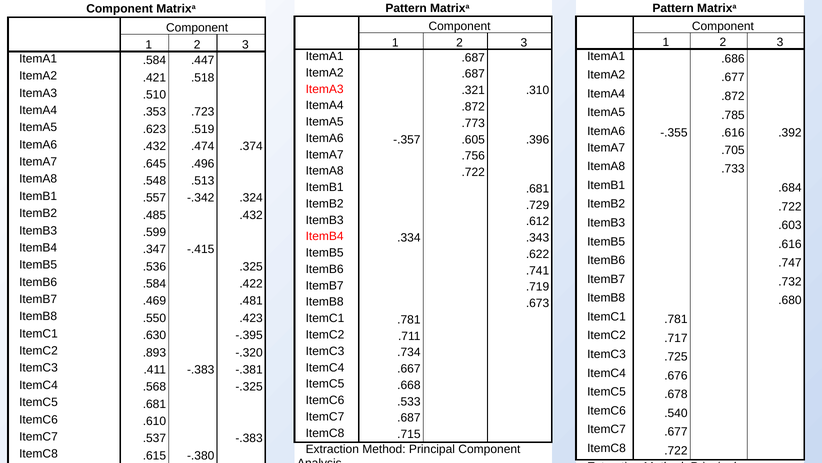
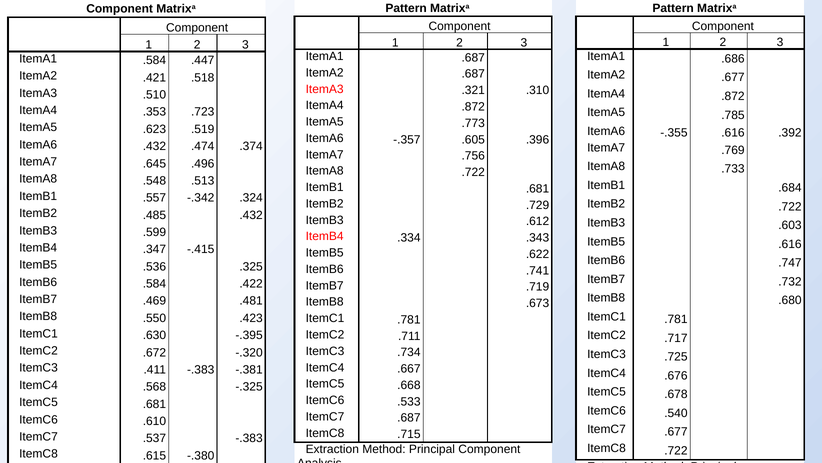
.705: .705 -> .769
.893: .893 -> .672
